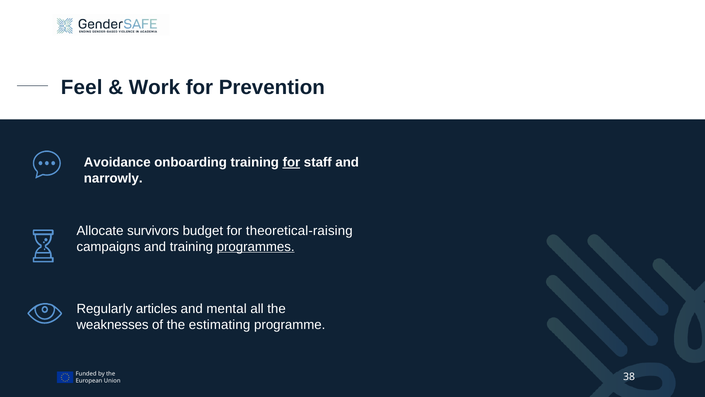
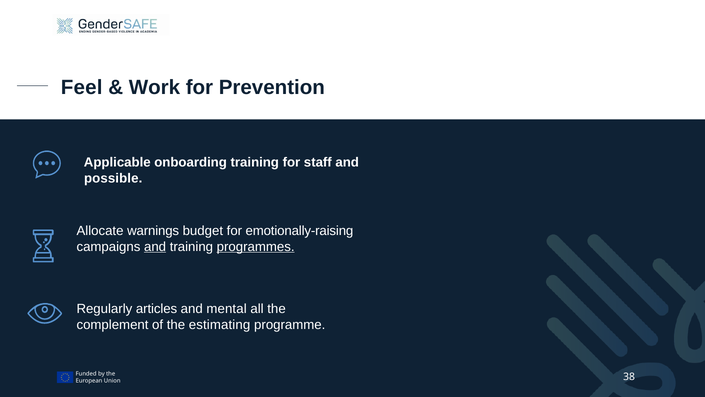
Avoidance: Avoidance -> Applicable
for at (291, 162) underline: present -> none
narrowly: narrowly -> possible
survivors: survivors -> warnings
theoretical-raising: theoretical-raising -> emotionally-raising
and at (155, 246) underline: none -> present
weaknesses: weaknesses -> complement
